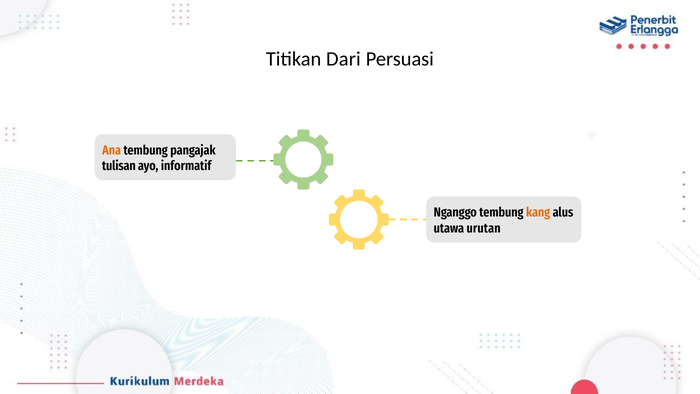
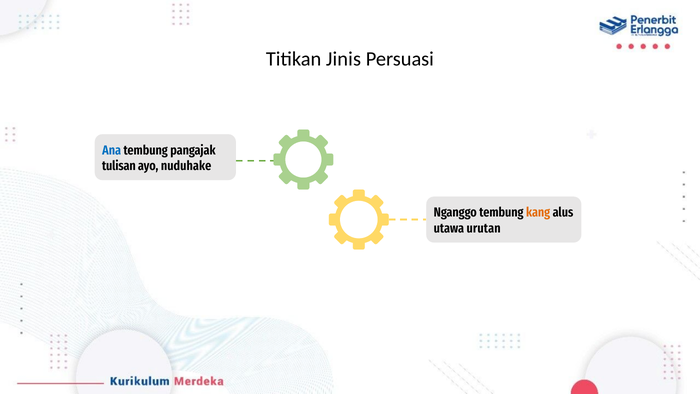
Dari: Dari -> Jinis
Ana colour: orange -> blue
informatif: informatif -> nuduhake
